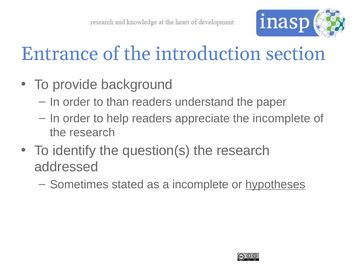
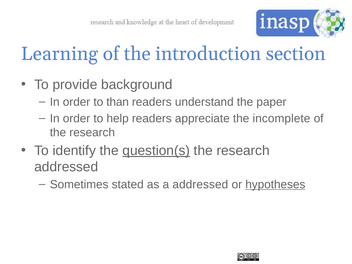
Entrance: Entrance -> Learning
question(s underline: none -> present
a incomplete: incomplete -> addressed
